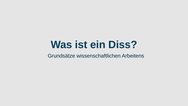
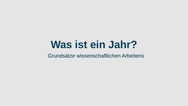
Diss: Diss -> Jahr
